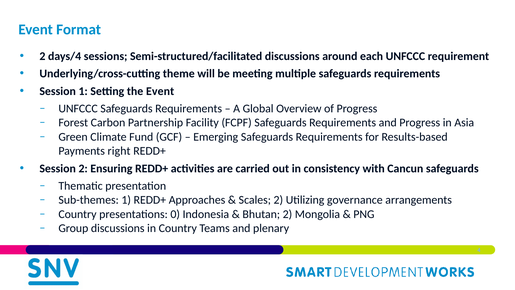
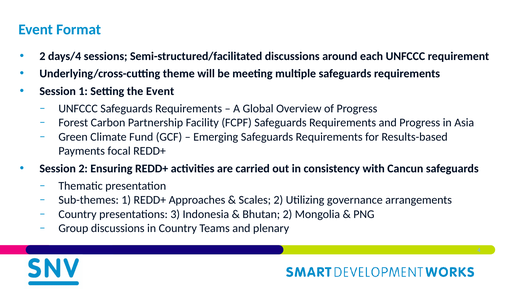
right: right -> focal
0: 0 -> 3
